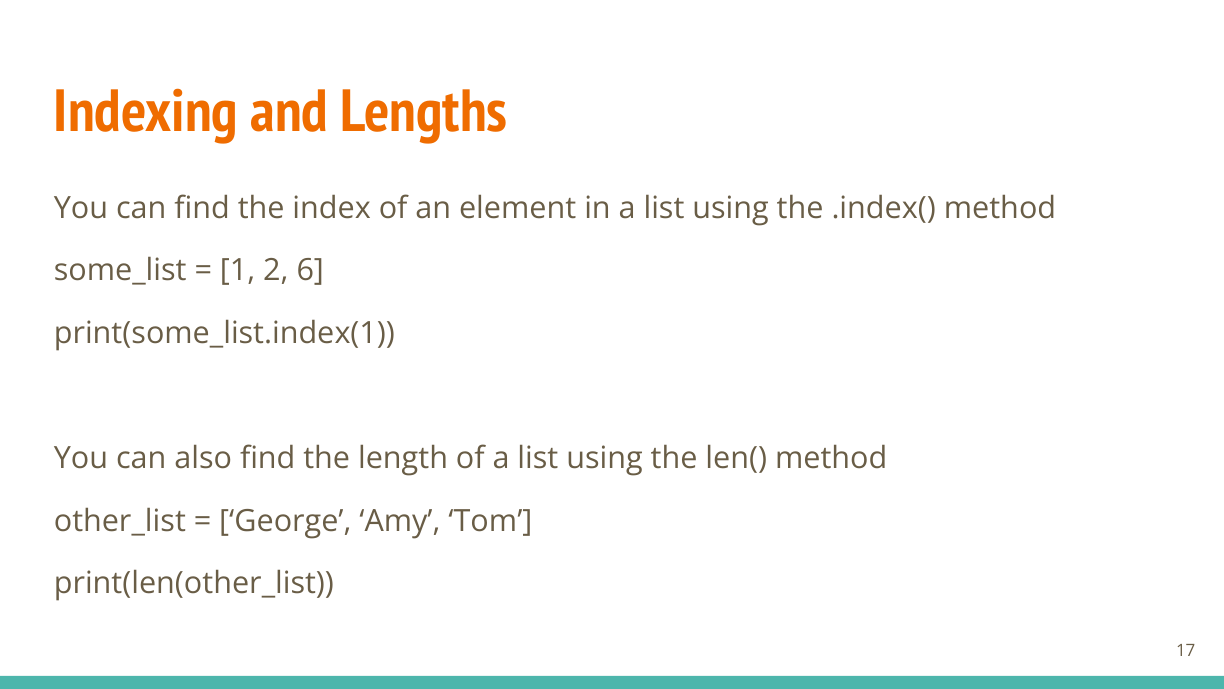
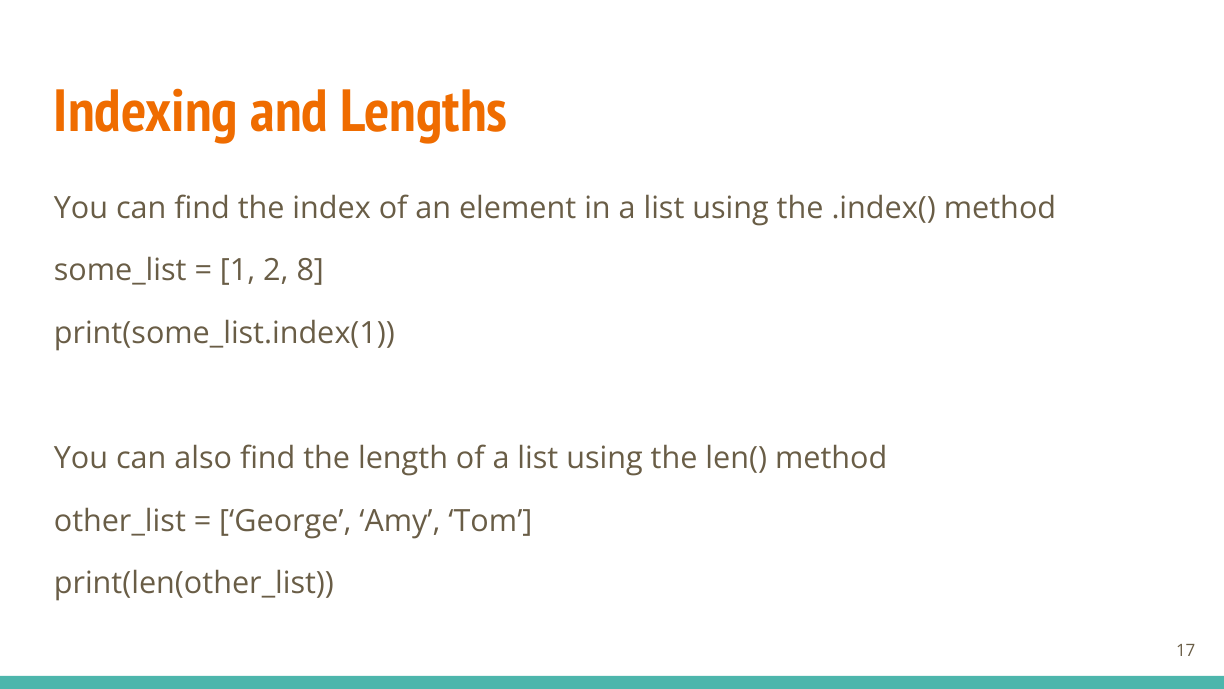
6: 6 -> 8
